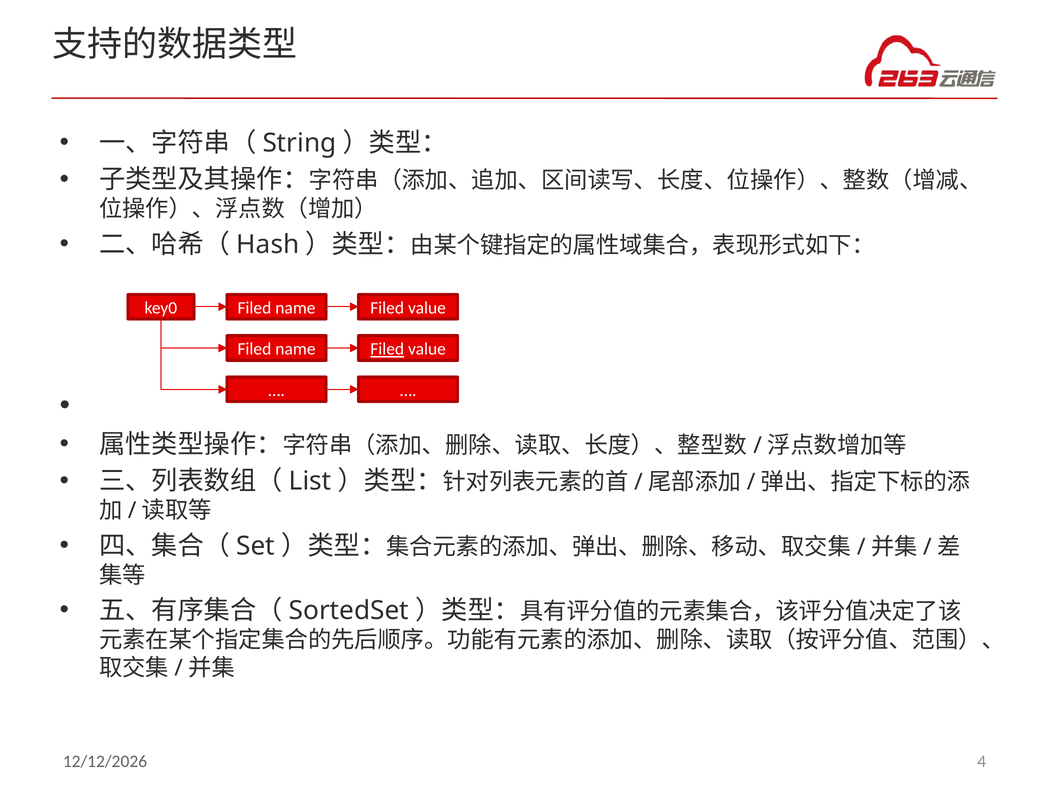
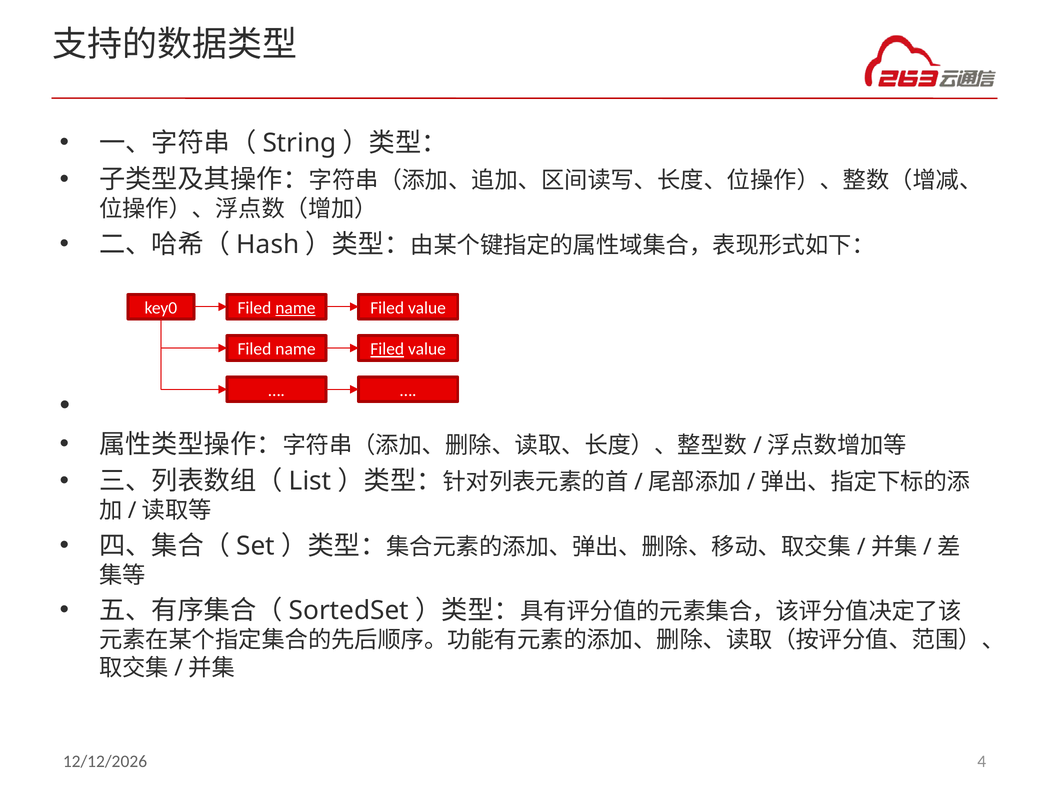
name at (295, 308) underline: none -> present
